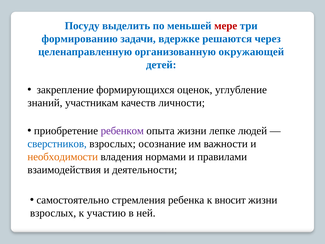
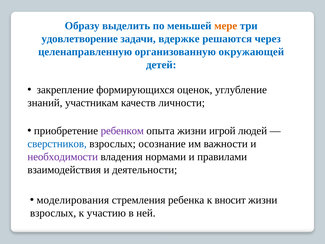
Посуду: Посуду -> Образу
мере colour: red -> orange
формированию: формированию -> удовлетворение
лепке: лепке -> игрой
необходимости colour: orange -> purple
самостоятельно: самостоятельно -> моделирования
